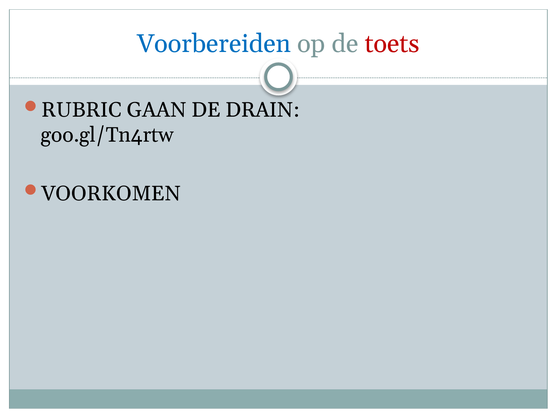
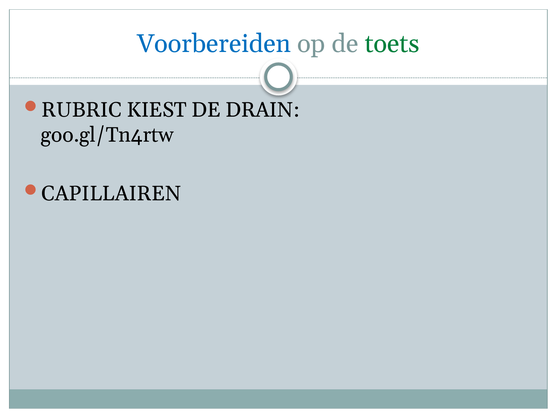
toets colour: red -> green
GAAN: GAAN -> KIEST
VOORKOMEN: VOORKOMEN -> CAPILLAIREN
